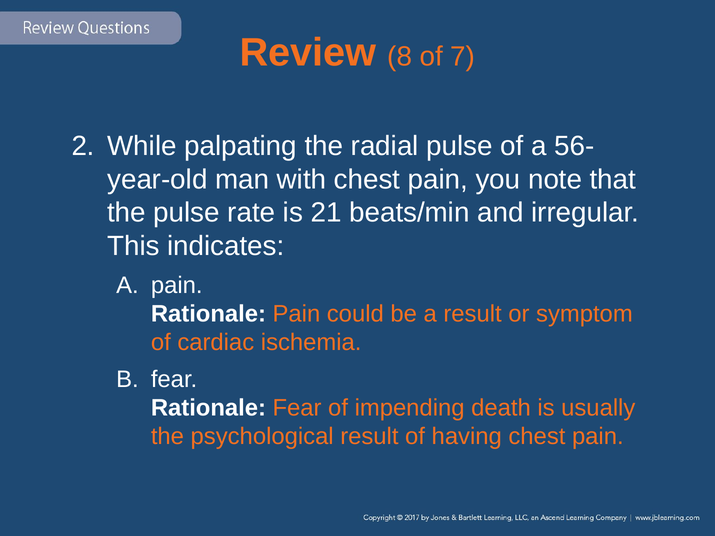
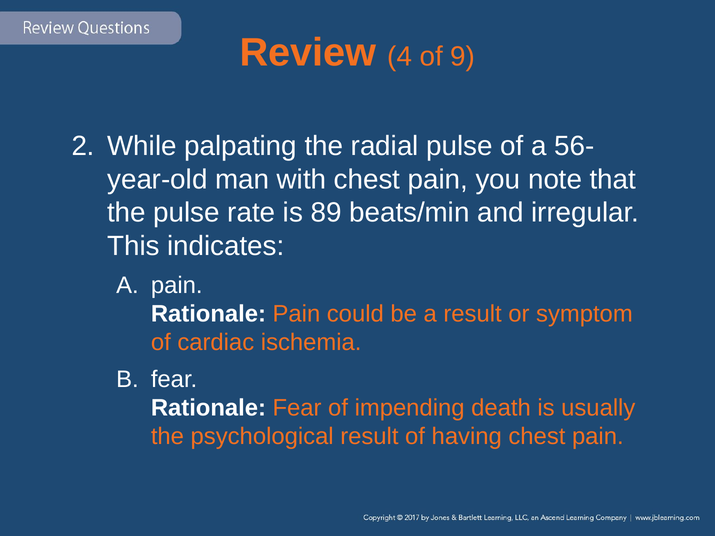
8: 8 -> 4
7: 7 -> 9
21: 21 -> 89
